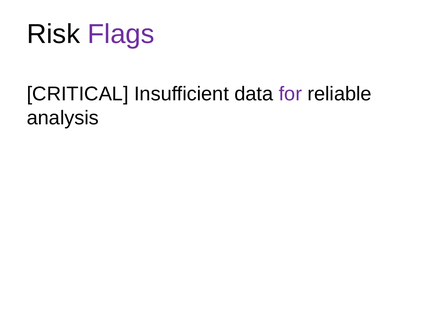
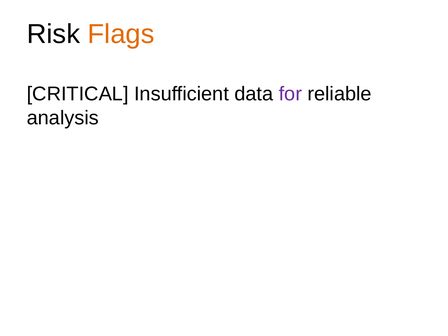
Flags colour: purple -> orange
